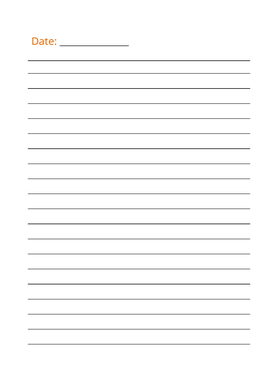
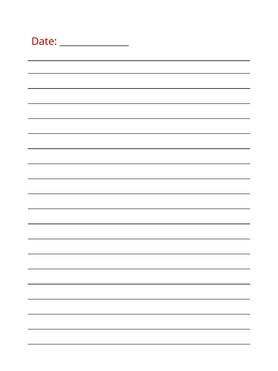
Date colour: orange -> red
